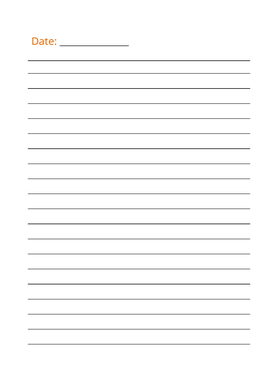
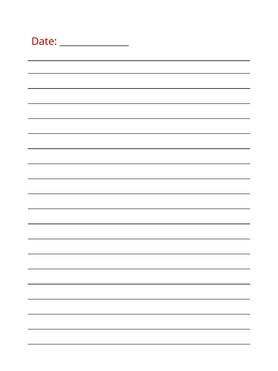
Date colour: orange -> red
